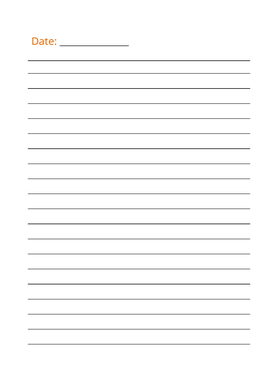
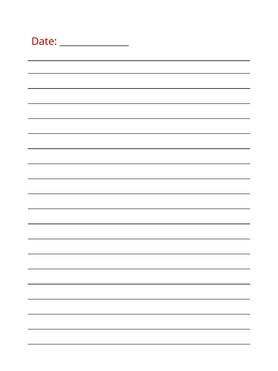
Date colour: orange -> red
